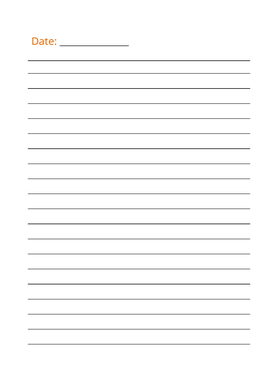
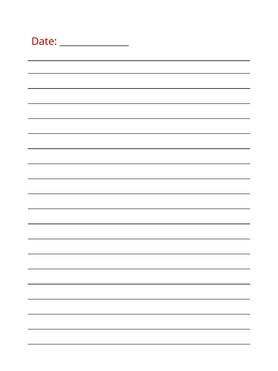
Date colour: orange -> red
